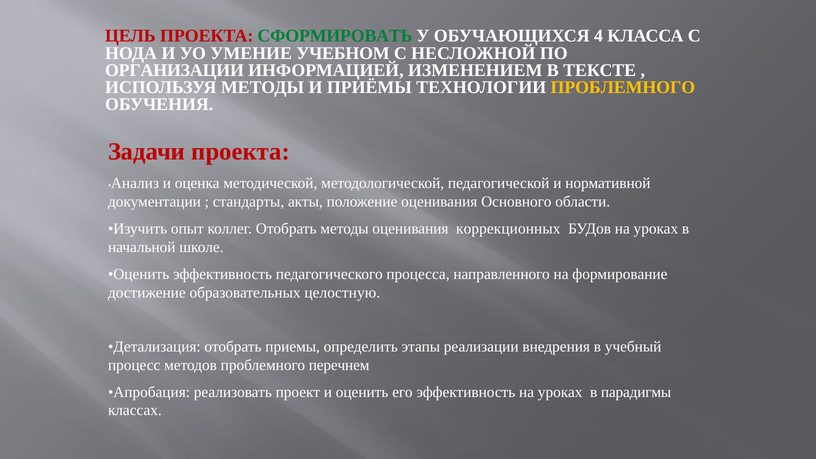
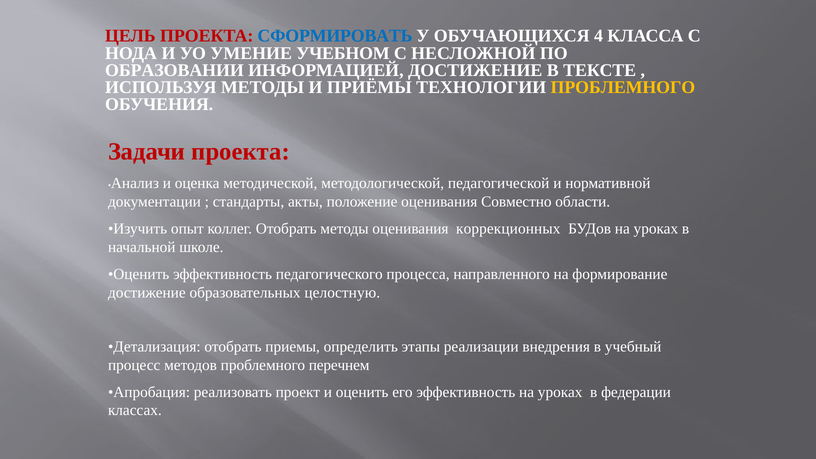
СФОРМИРОВАТЬ colour: green -> blue
ОРГАНИЗАЦИИ: ОРГАНИЗАЦИИ -> ОБРАЗОВАНИИ
ИНФОРМАЦИЕЙ ИЗМЕНЕНИЕМ: ИЗМЕНЕНИЕМ -> ДОСТИЖЕНИЕ
Основного: Основного -> Совместно
парадигмы: парадигмы -> федерации
